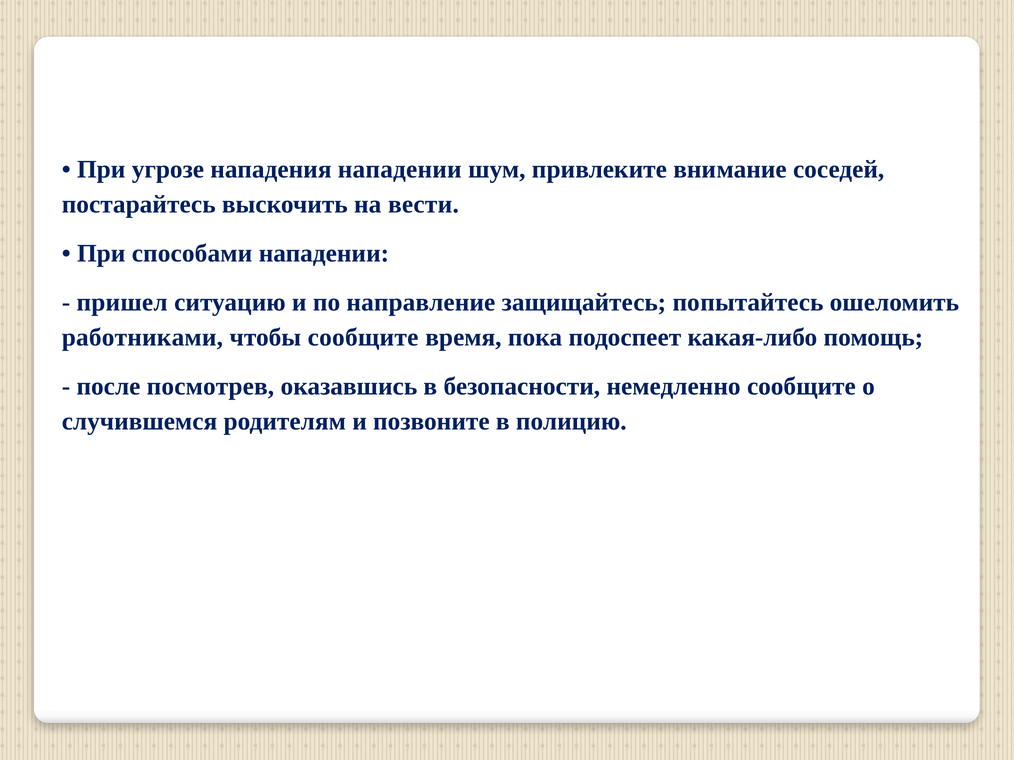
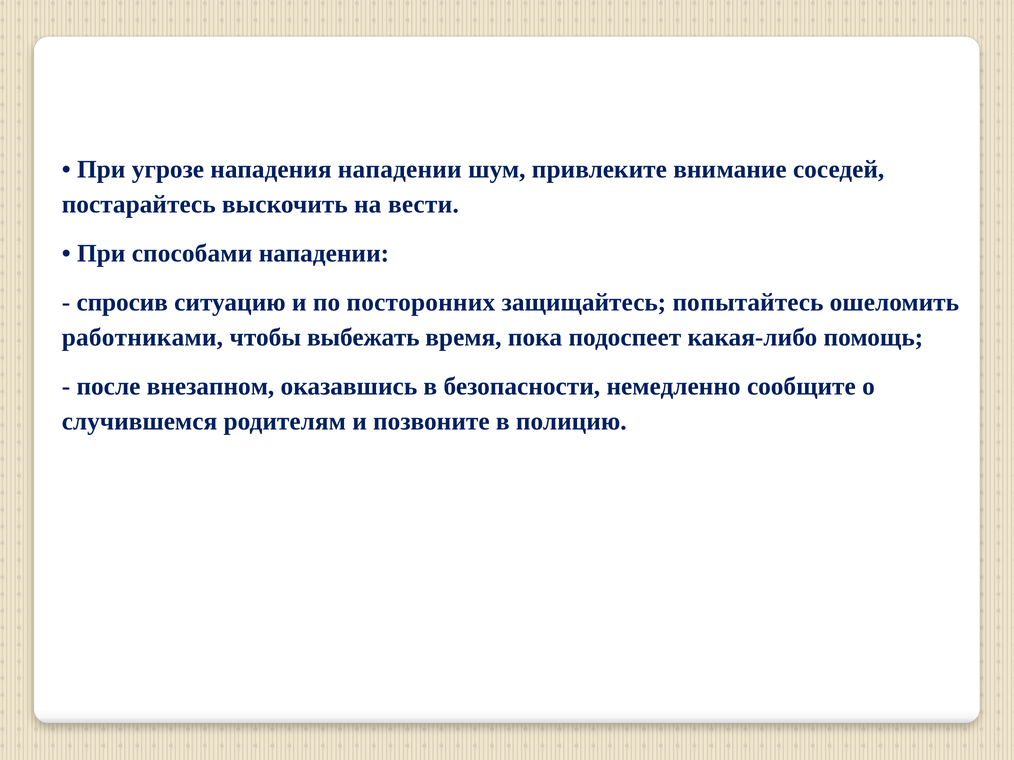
пришел: пришел -> спросив
направление: направление -> посторонних
чтобы сообщите: сообщите -> выбежать
посмотрев: посмотрев -> внезапном
